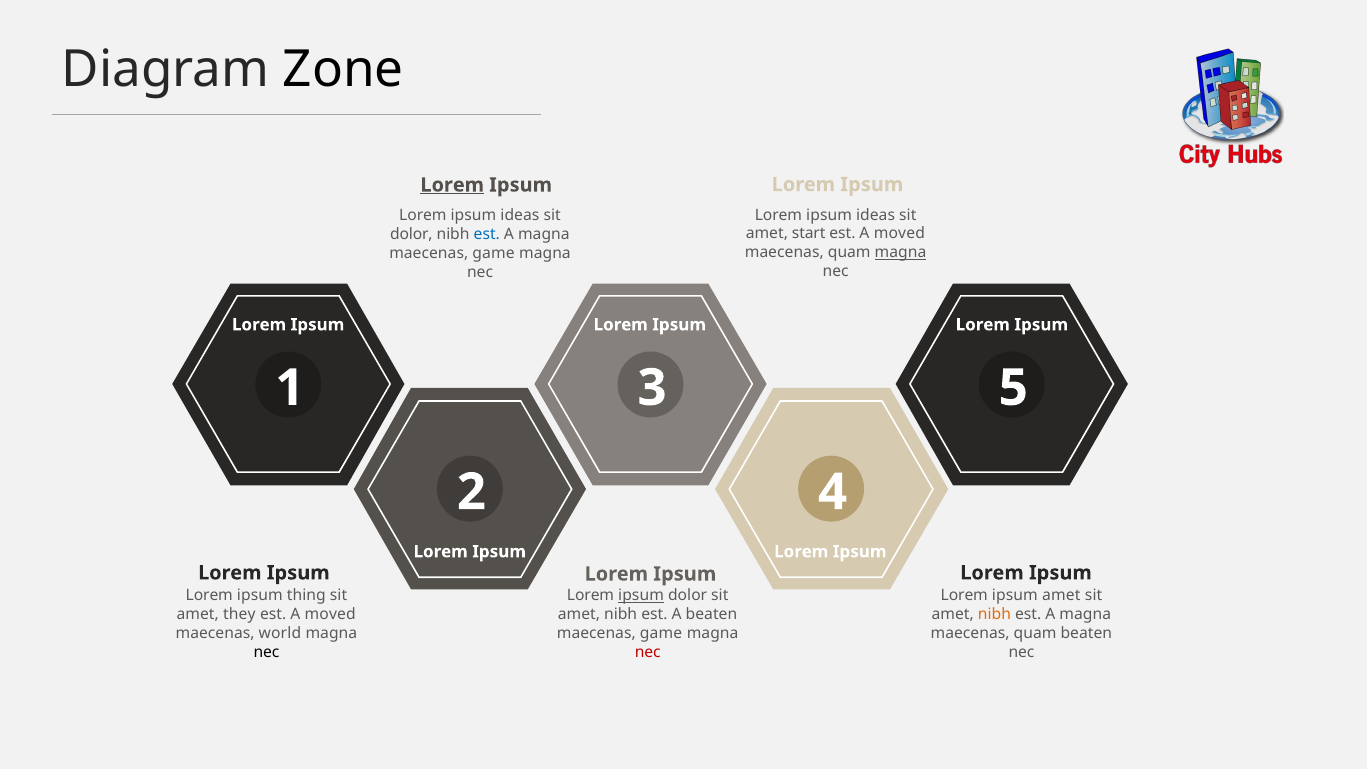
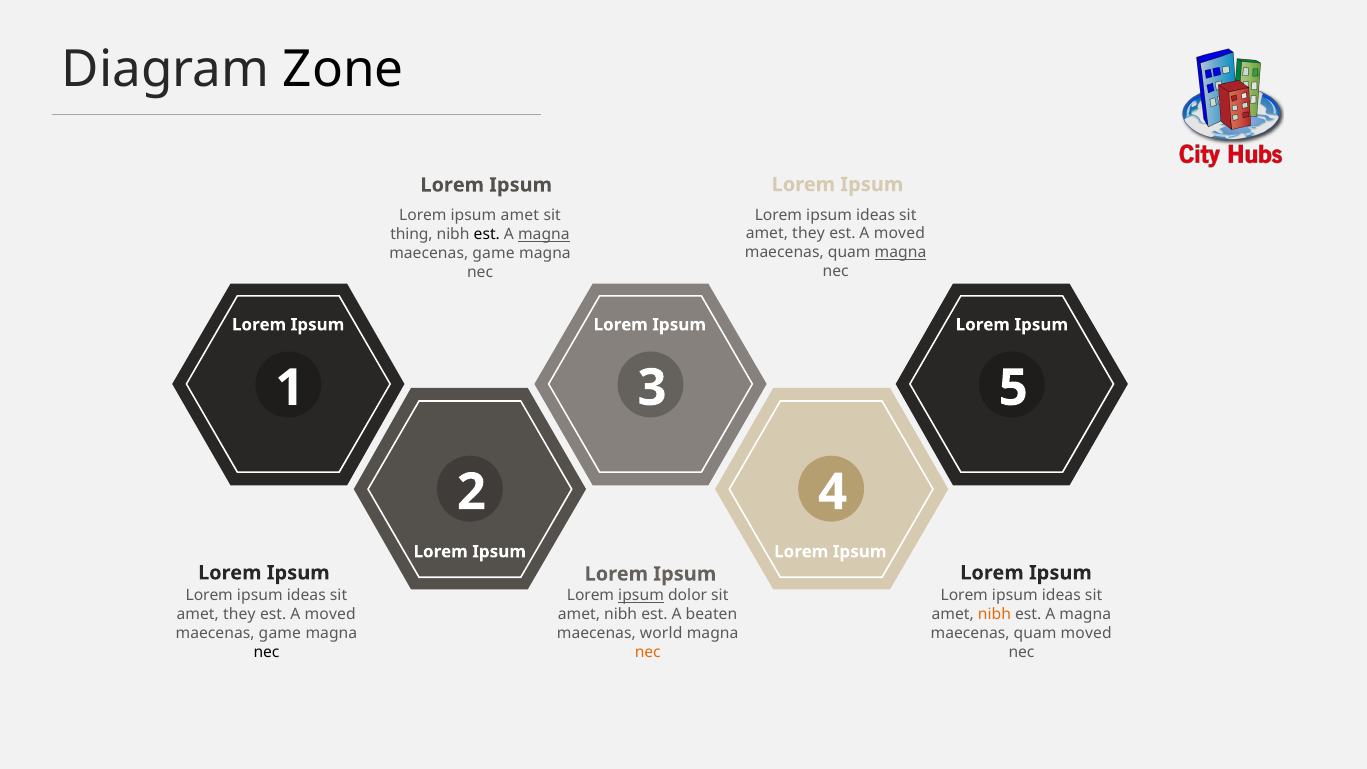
Lorem at (452, 185) underline: present -> none
ideas at (520, 216): ideas -> amet
start at (809, 234): start -> they
dolor at (411, 235): dolor -> thing
est at (487, 235) colour: blue -> black
magna at (544, 235) underline: none -> present
amet at (1061, 596): amet -> ideas
thing at (306, 596): thing -> ideas
quam beaten: beaten -> moved
world at (280, 633): world -> game
game at (661, 633): game -> world
nec at (648, 652) colour: red -> orange
